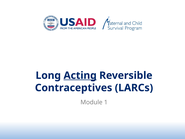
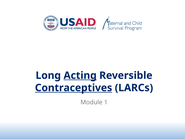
Contraceptives underline: none -> present
